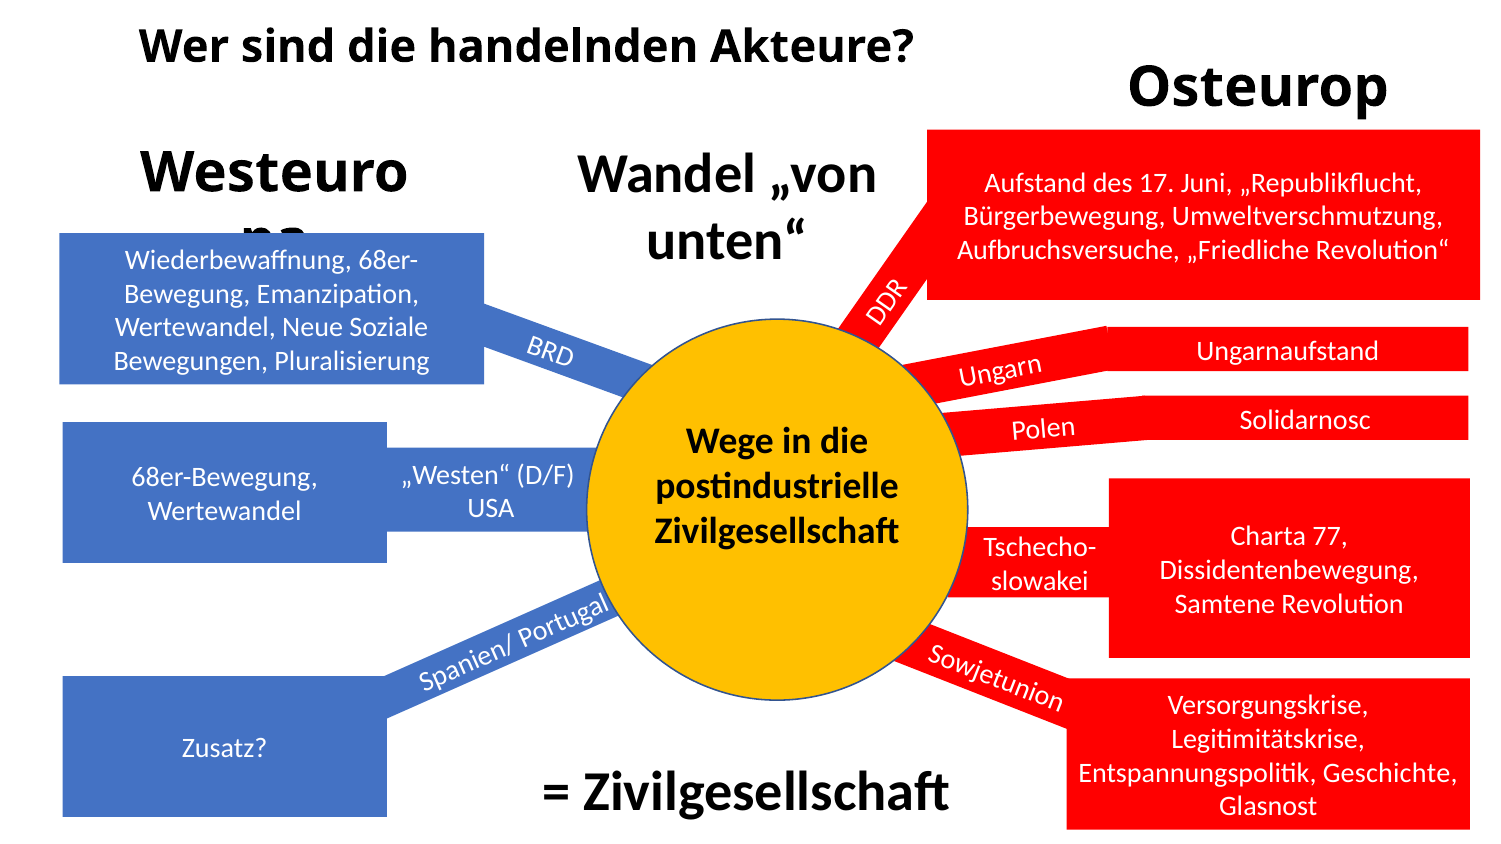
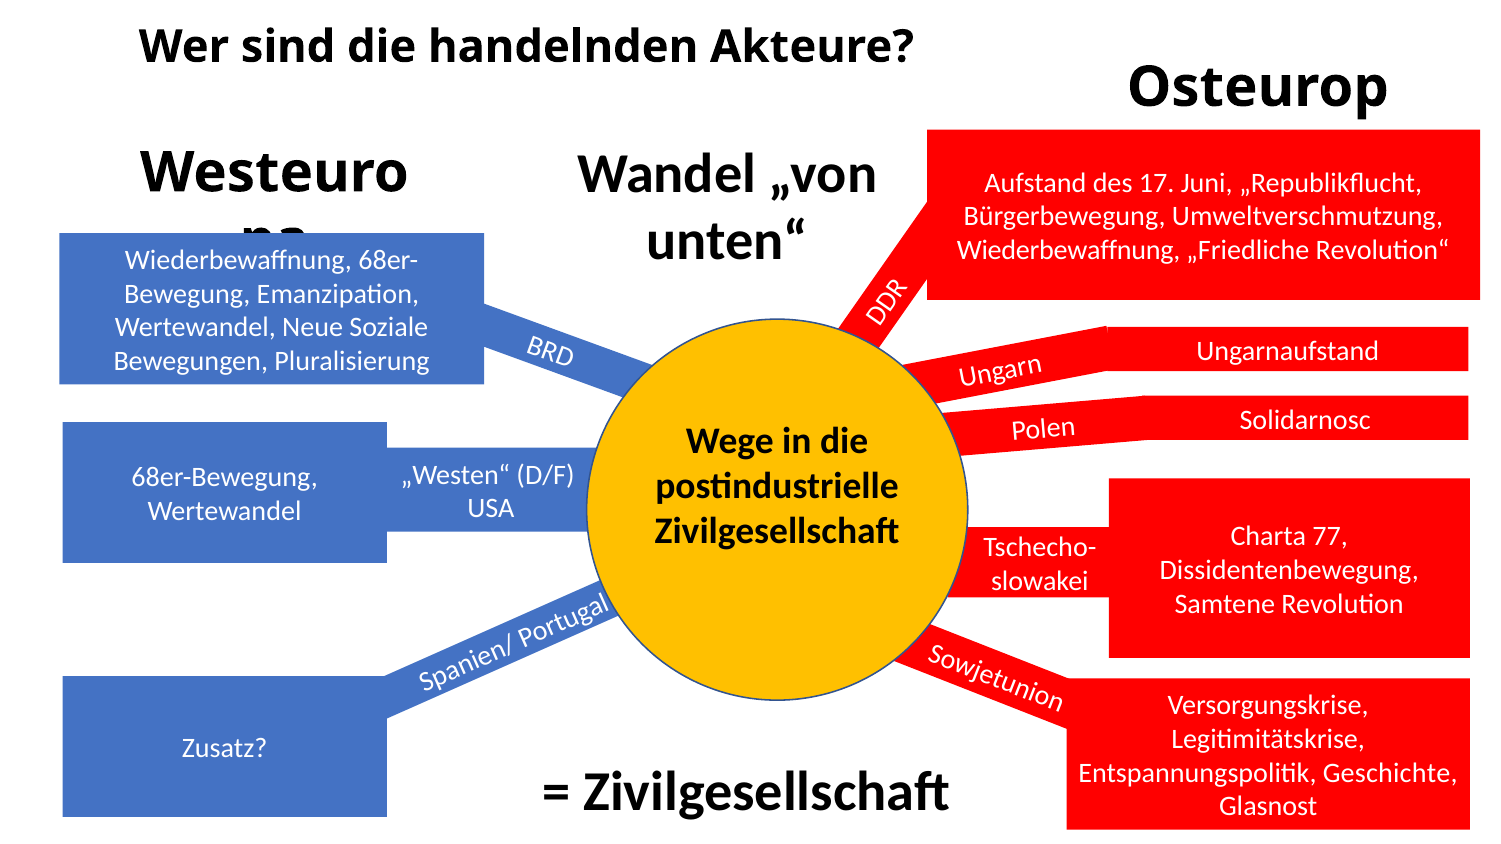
Aufbruchsversuche at (1069, 251): Aufbruchsversuche -> Wiederbewaffnung
